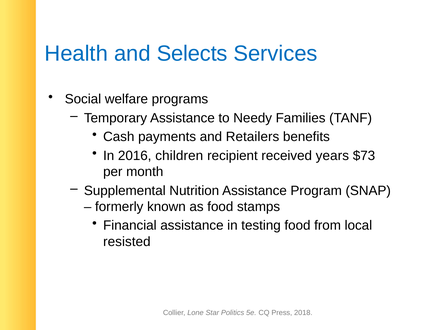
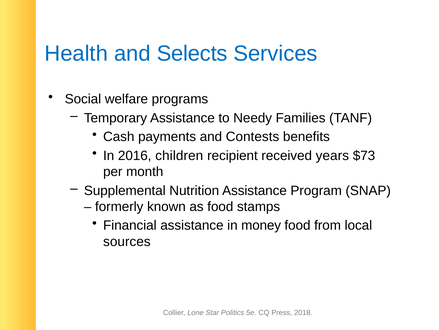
Retailers: Retailers -> Contests
testing: testing -> money
resisted: resisted -> sources
